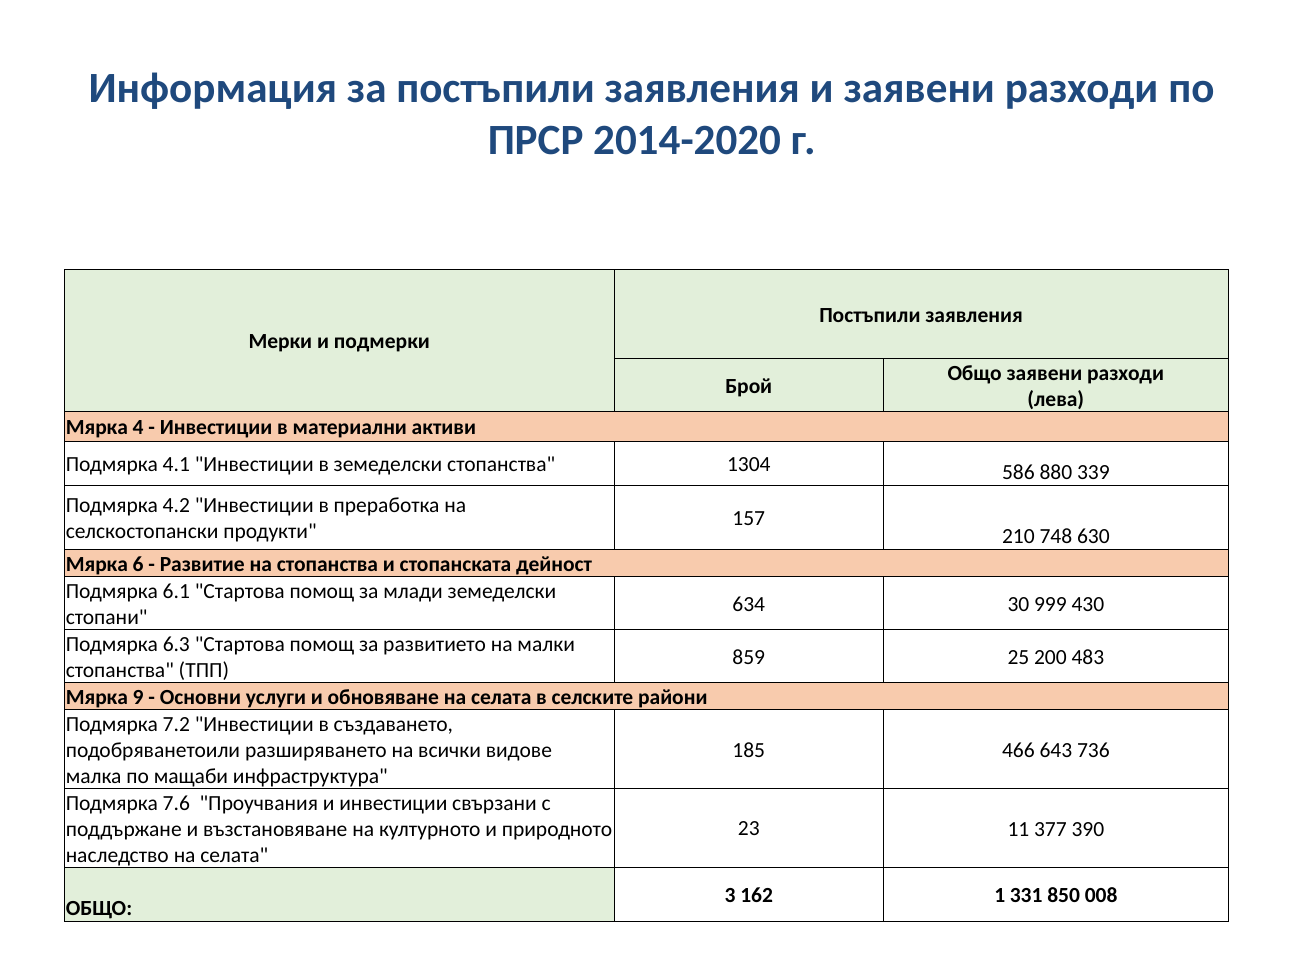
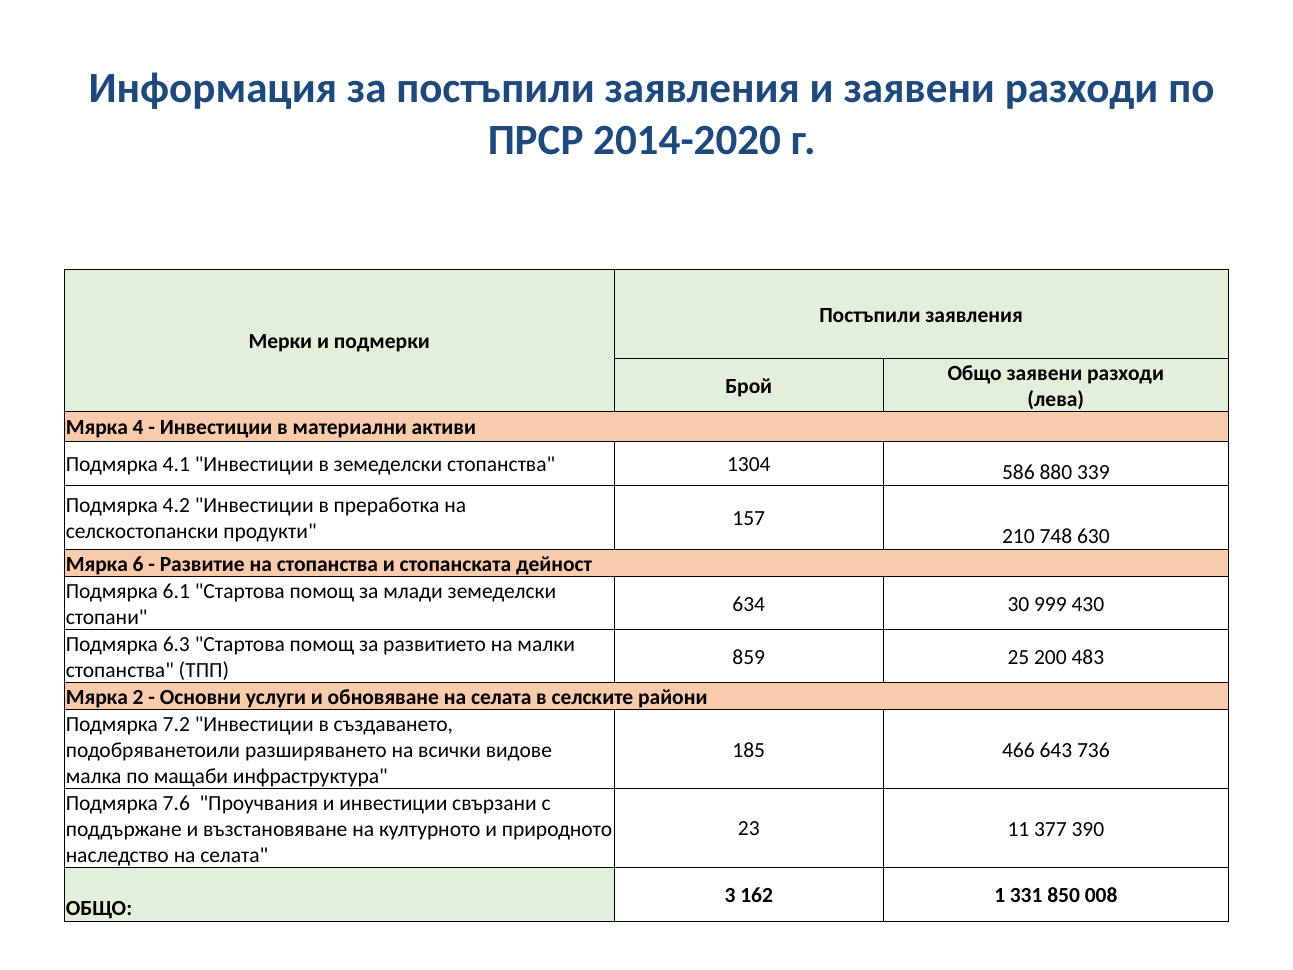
9: 9 -> 2
